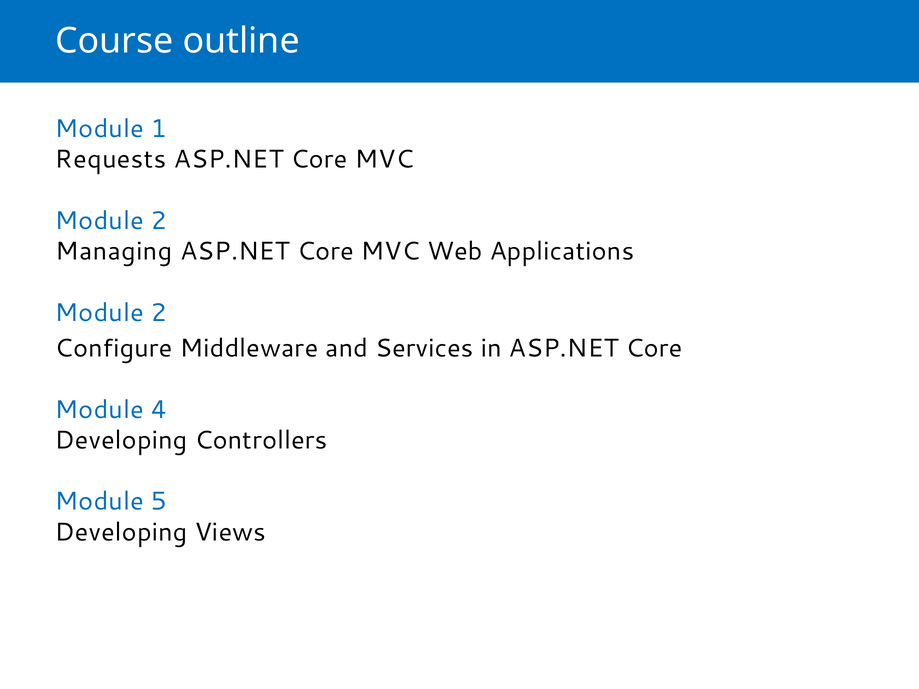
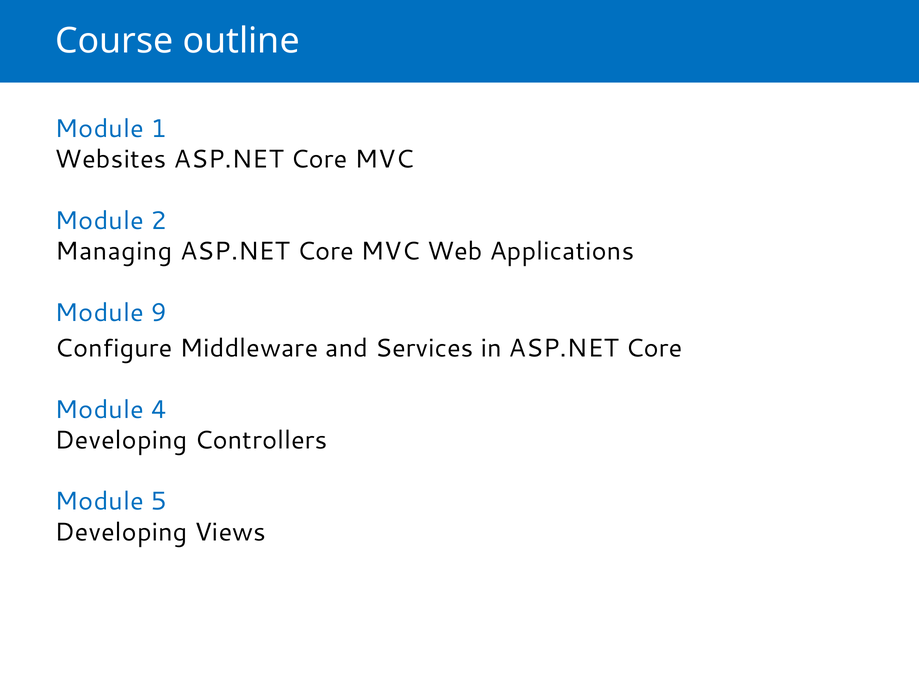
Requests: Requests -> Websites
2 at (159, 313): 2 -> 9
